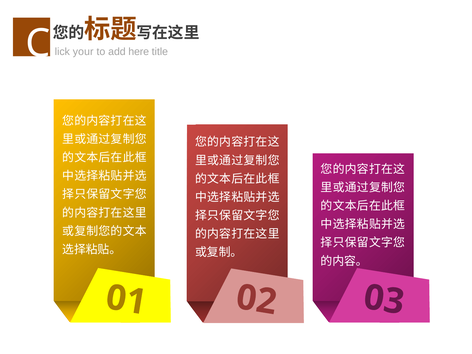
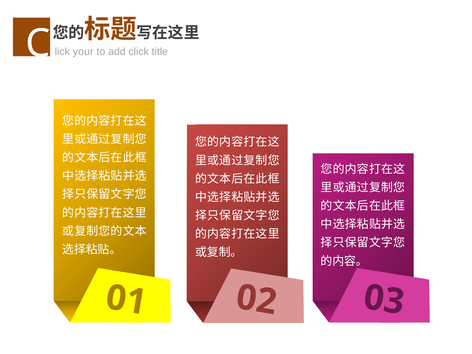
here: here -> click
